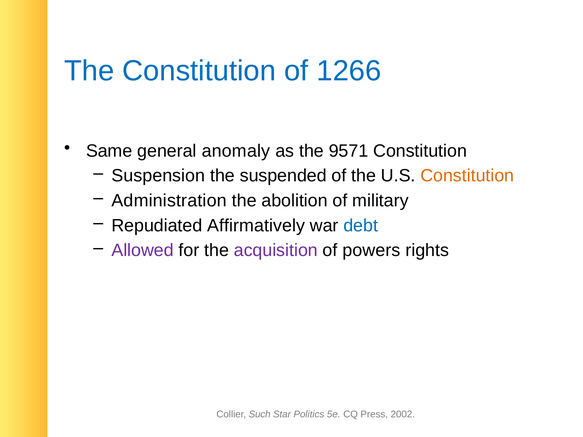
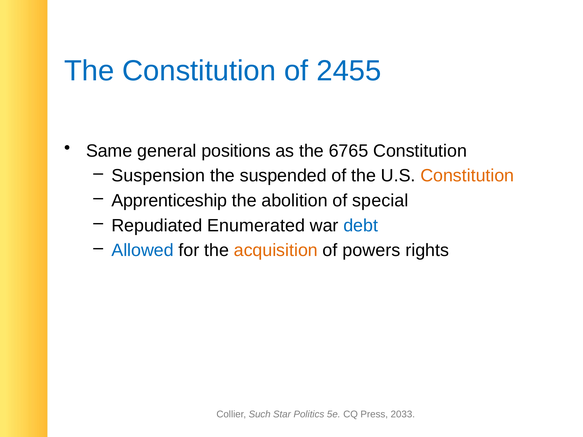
1266: 1266 -> 2455
anomaly: anomaly -> positions
9571: 9571 -> 6765
Administration: Administration -> Apprenticeship
military: military -> special
Affirmatively: Affirmatively -> Enumerated
Allowed colour: purple -> blue
acquisition colour: purple -> orange
2002: 2002 -> 2033
